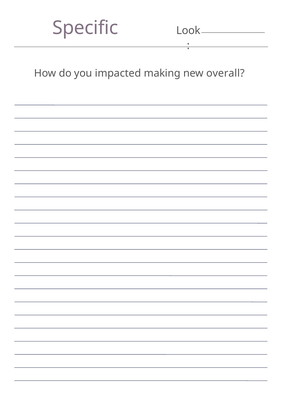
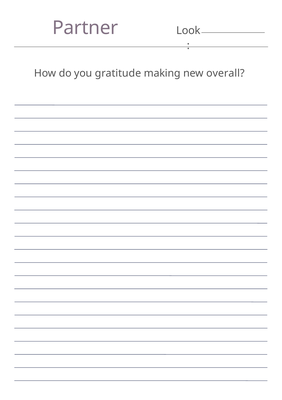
Specific: Specific -> Partner
impacted: impacted -> gratitude
